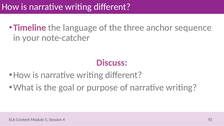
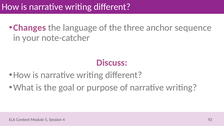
Timeline: Timeline -> Changes
